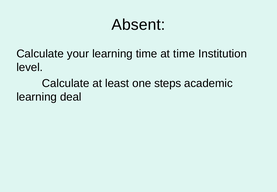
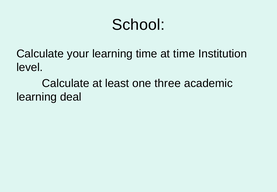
Absent: Absent -> School
steps: steps -> three
